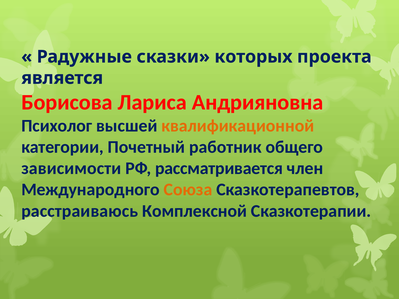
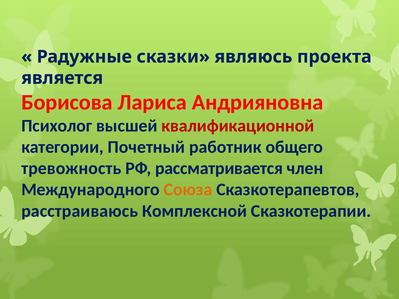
которых: которых -> являюсь
квалификационной colour: orange -> red
зависимости: зависимости -> тревожность
